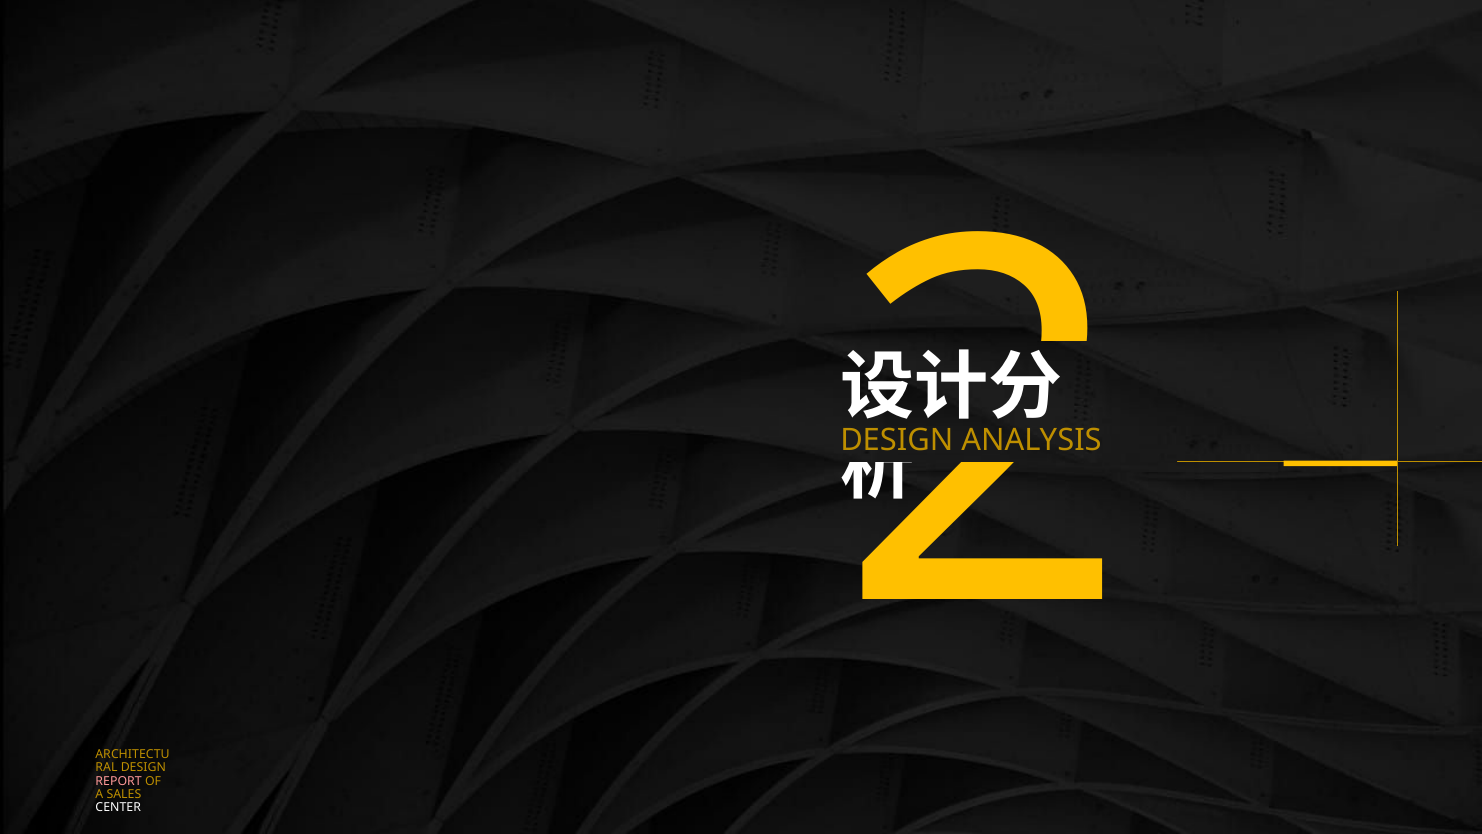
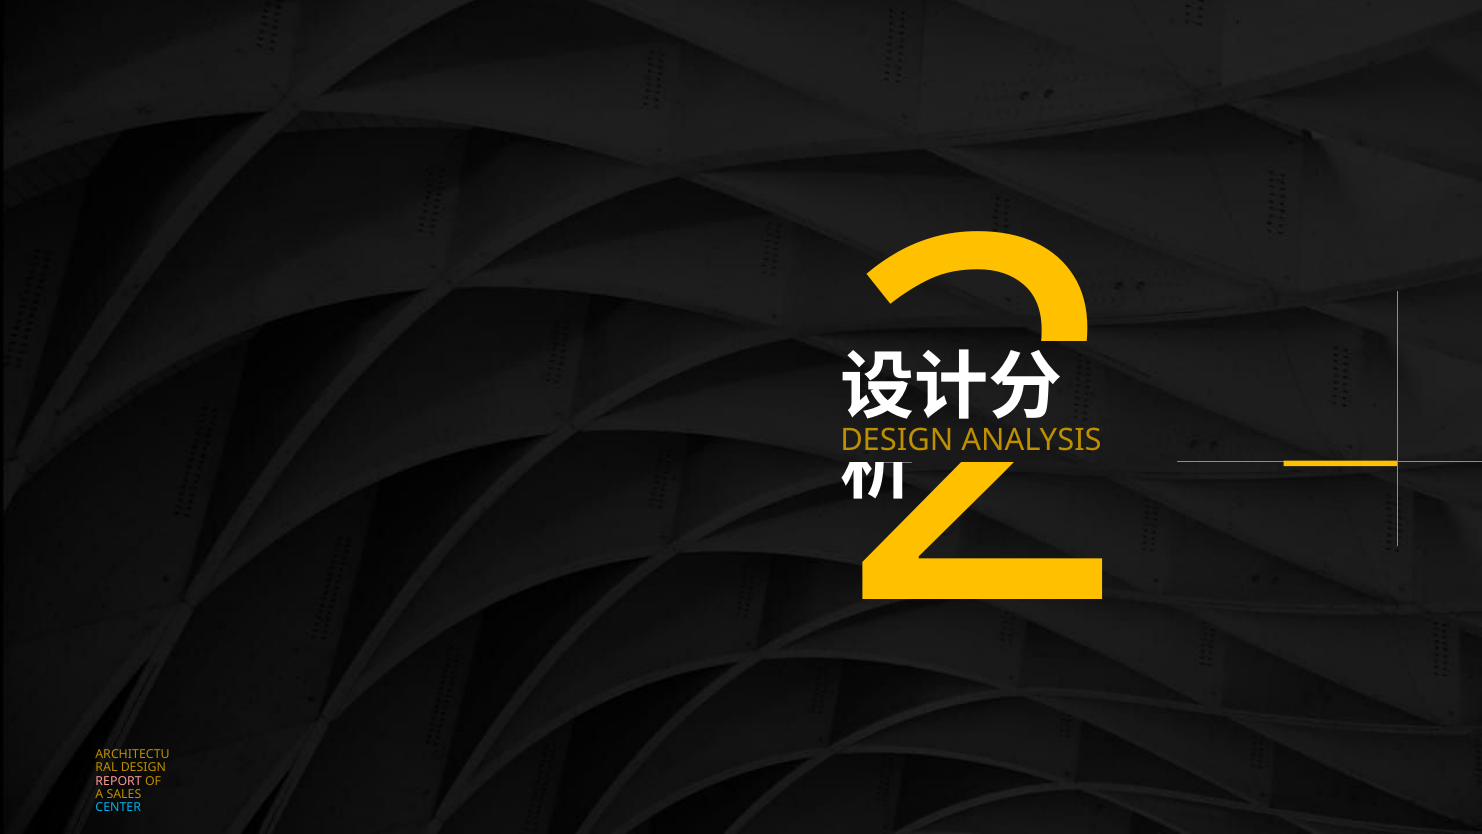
CENTER colour: white -> light blue
